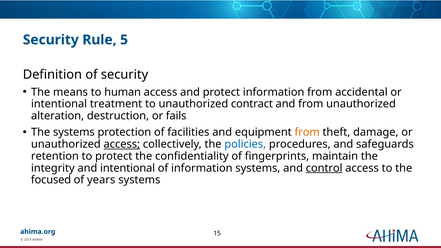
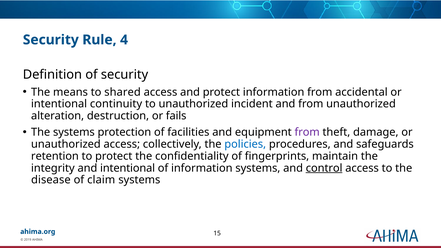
5: 5 -> 4
human: human -> shared
treatment: treatment -> continuity
contract: contract -> incident
from at (307, 132) colour: orange -> purple
access at (122, 144) underline: present -> none
focused: focused -> disease
years: years -> claim
